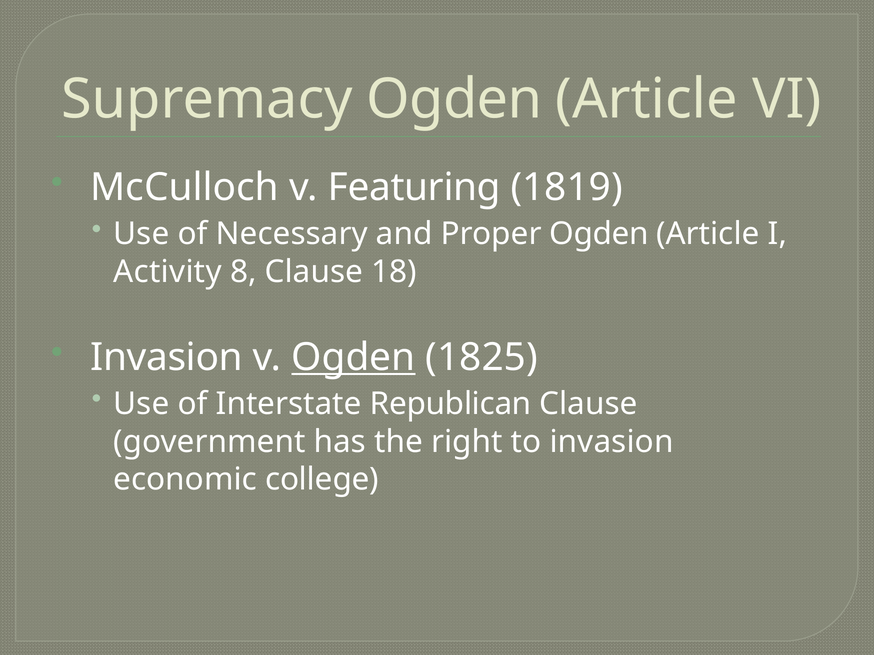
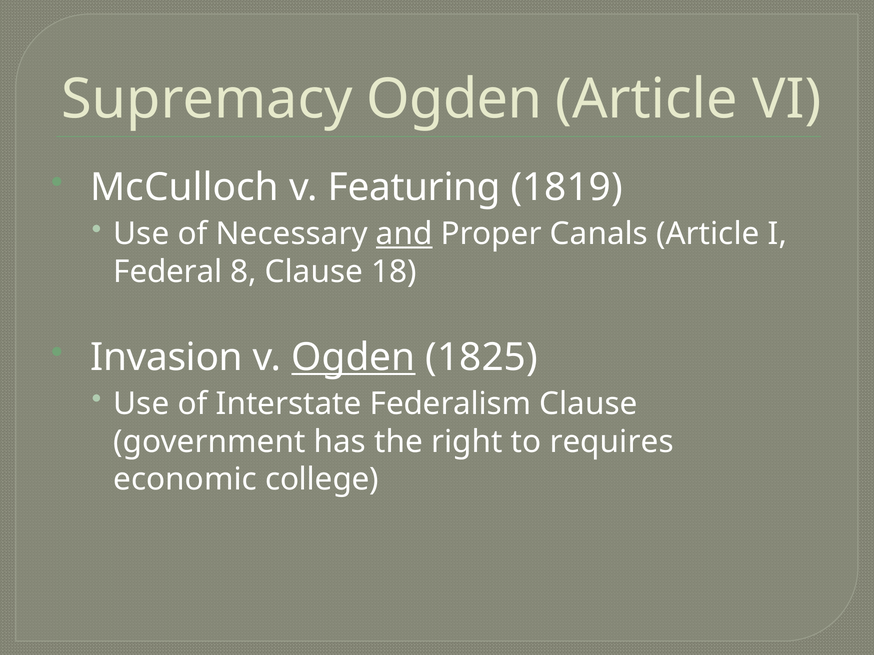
and underline: none -> present
Proper Ogden: Ogden -> Canals
Activity: Activity -> Federal
Republican: Republican -> Federalism
to invasion: invasion -> requires
